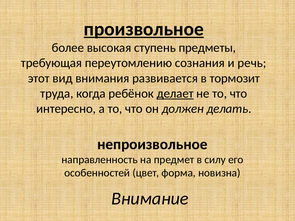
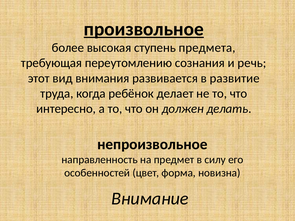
предметы: предметы -> предмета
тормозит: тормозит -> развитие
делает underline: present -> none
